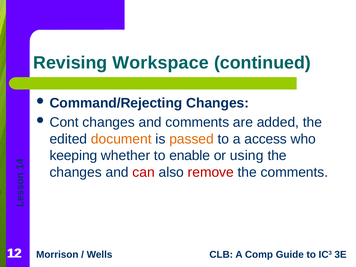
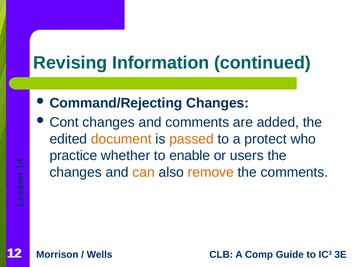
Workspace: Workspace -> Information
access: access -> protect
keeping: keeping -> practice
using: using -> users
can colour: red -> orange
remove colour: red -> orange
